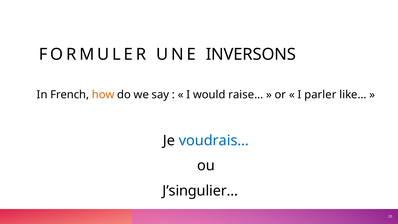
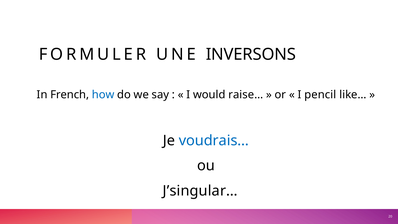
how colour: orange -> blue
parler: parler -> pencil
J’singulier…: J’singulier… -> J’singular…
